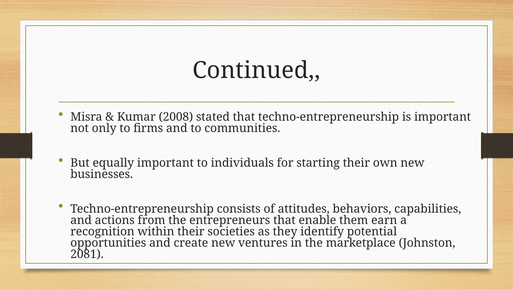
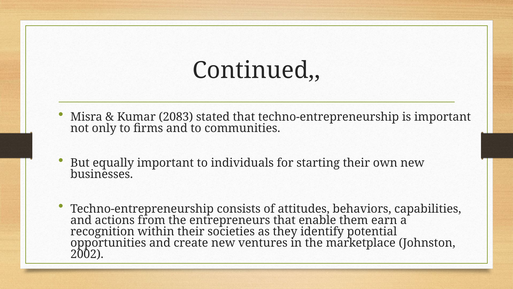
2008: 2008 -> 2083
2081: 2081 -> 2002
